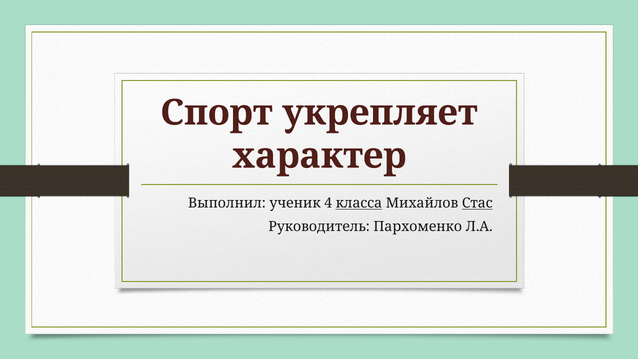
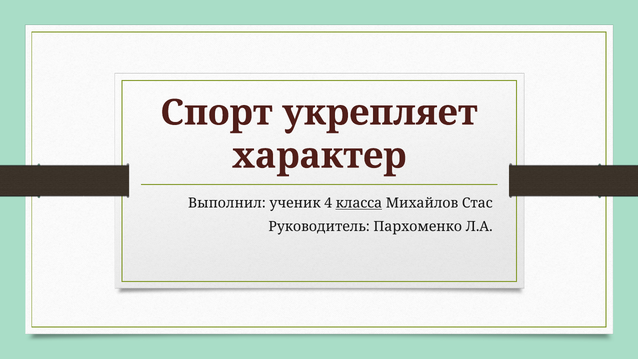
Стас underline: present -> none
